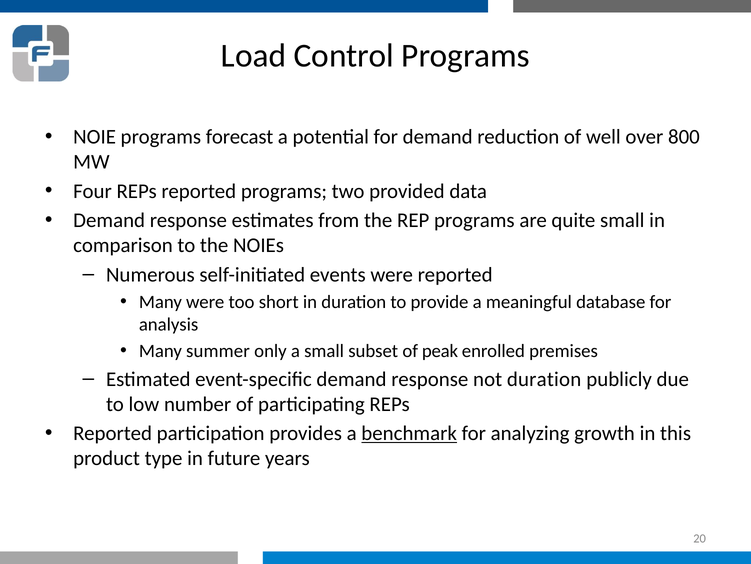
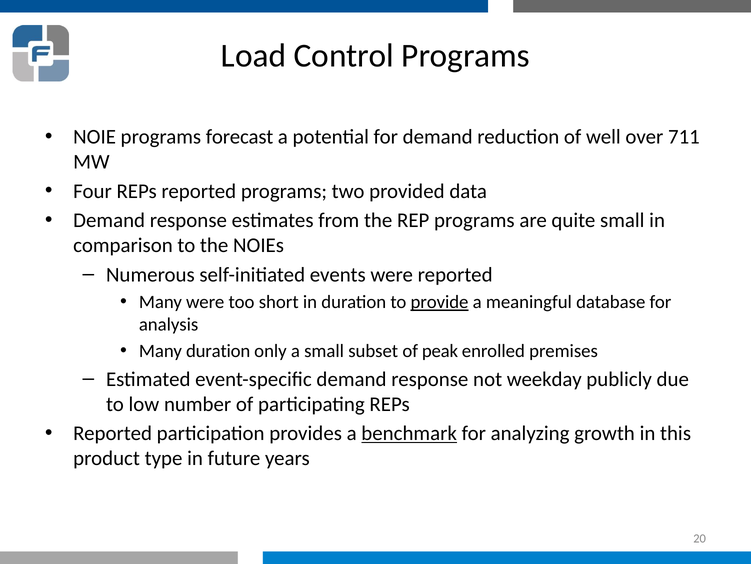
800: 800 -> 711
provide underline: none -> present
Many summer: summer -> duration
not duration: duration -> weekday
